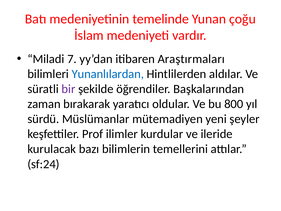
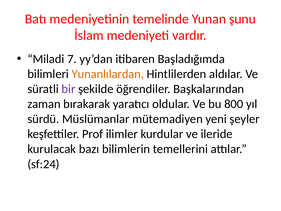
çoğu: çoğu -> şunu
Araştırmaları: Araştırmaları -> Başladığımda
Yunanlılardan colour: blue -> orange
